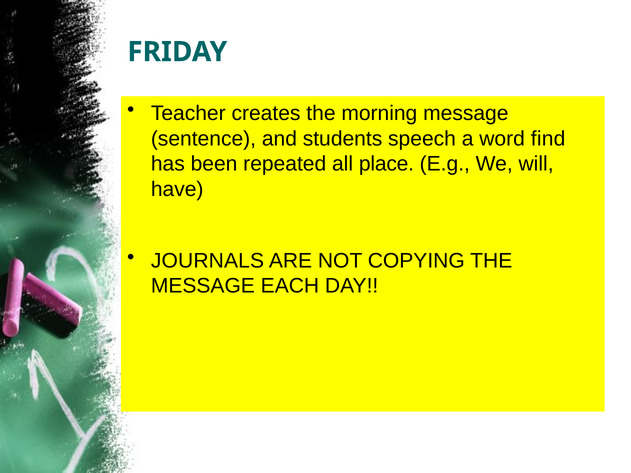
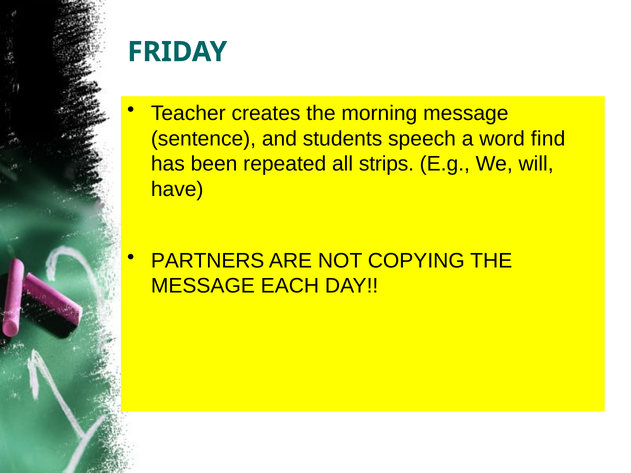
place: place -> strips
JOURNALS: JOURNALS -> PARTNERS
